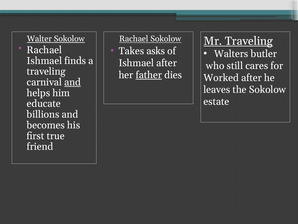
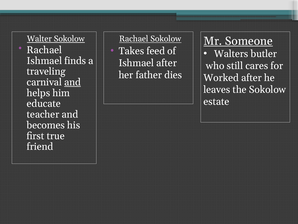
Mr Traveling: Traveling -> Someone
asks: asks -> feed
father underline: present -> none
billions: billions -> teacher
